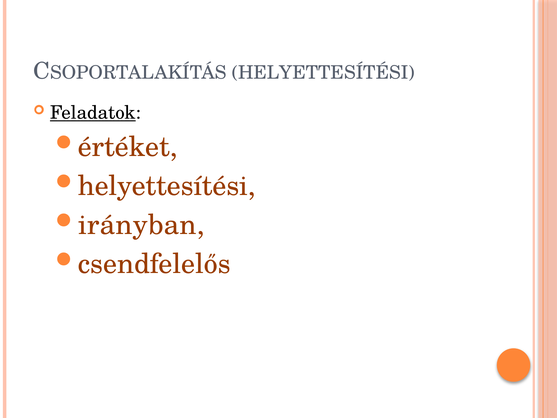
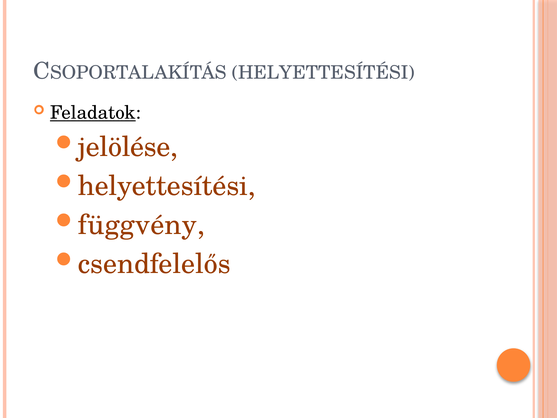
értéket: értéket -> jelölése
irányban: irányban -> függvény
